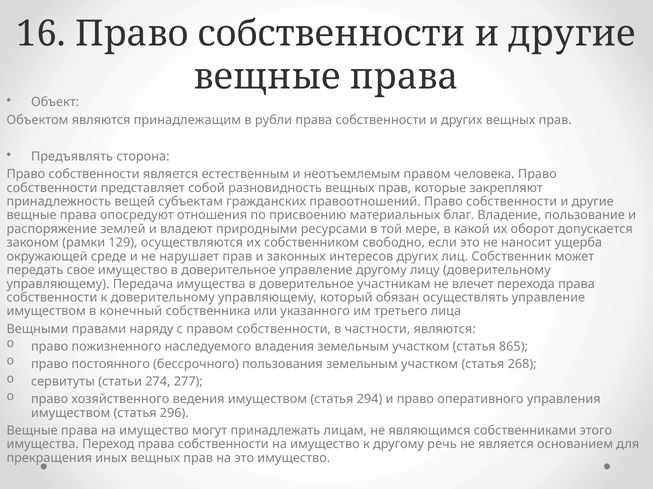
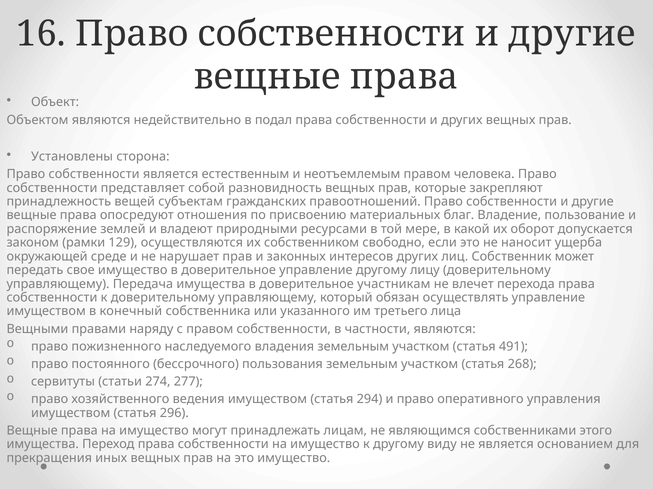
принадлежащим: принадлежащим -> недействительно
рубли: рубли -> подал
Предъявлять: Предъявлять -> Установлены
865: 865 -> 491
речь: речь -> виду
